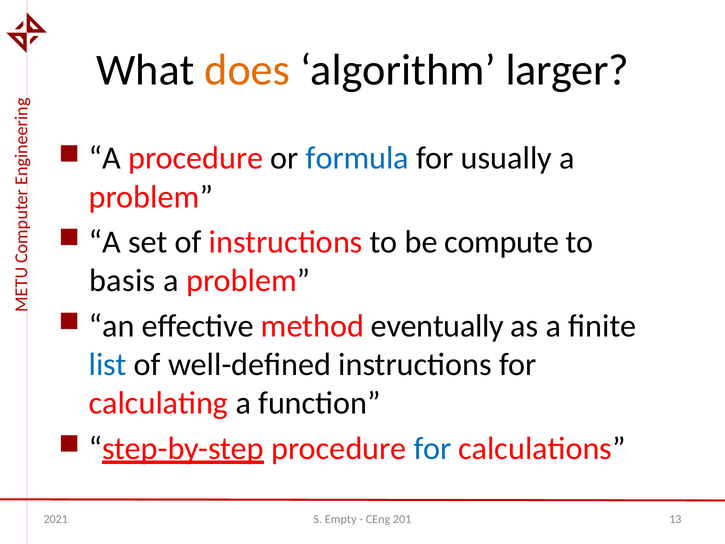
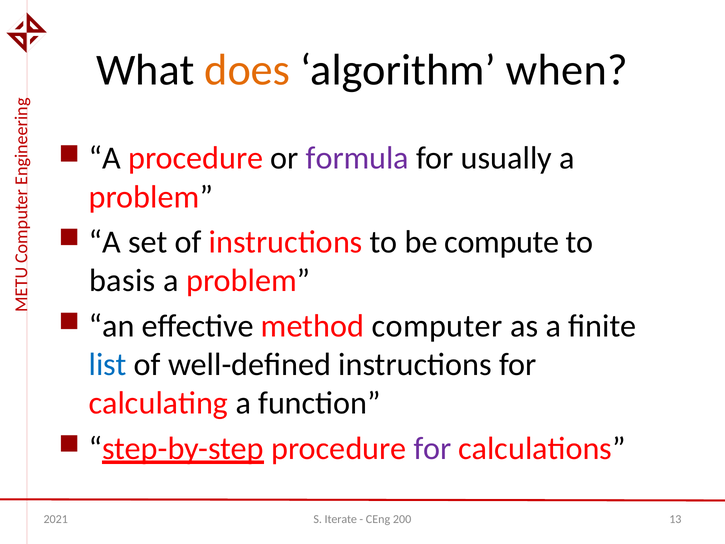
larger: larger -> when
formula colour: blue -> purple
eventually: eventually -> computer
for at (432, 448) colour: blue -> purple
Empty: Empty -> Iterate
201: 201 -> 200
